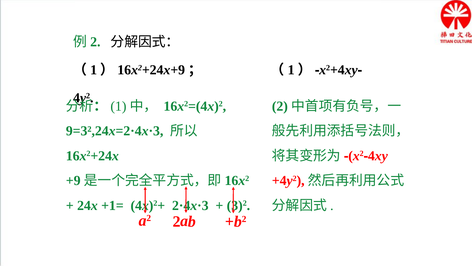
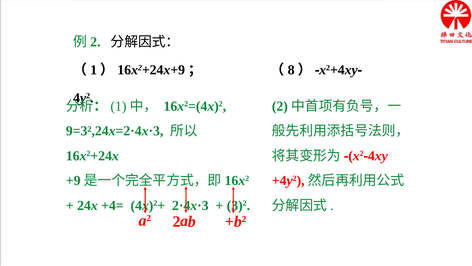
1 at (291, 70): 1 -> 8
+1=: +1= -> +4=
